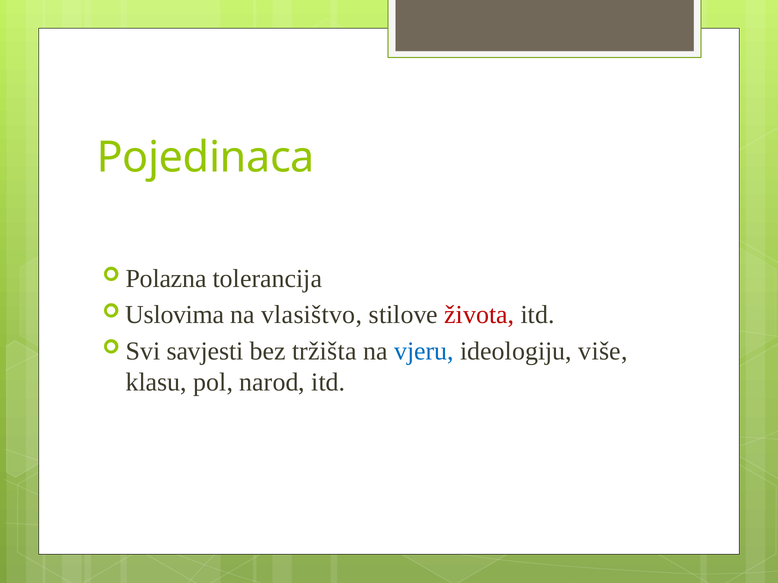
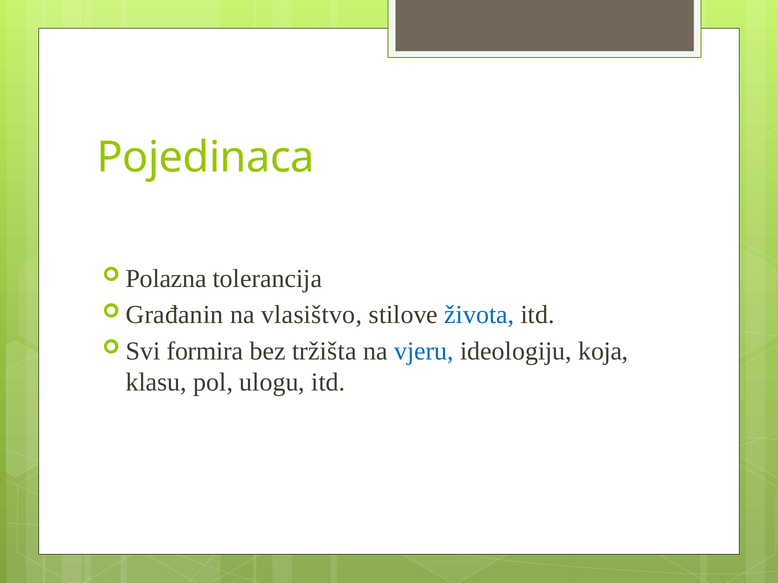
Uslovima: Uslovima -> Građanin
života colour: red -> blue
savjesti: savjesti -> formira
više: više -> koja
narod: narod -> ulogu
